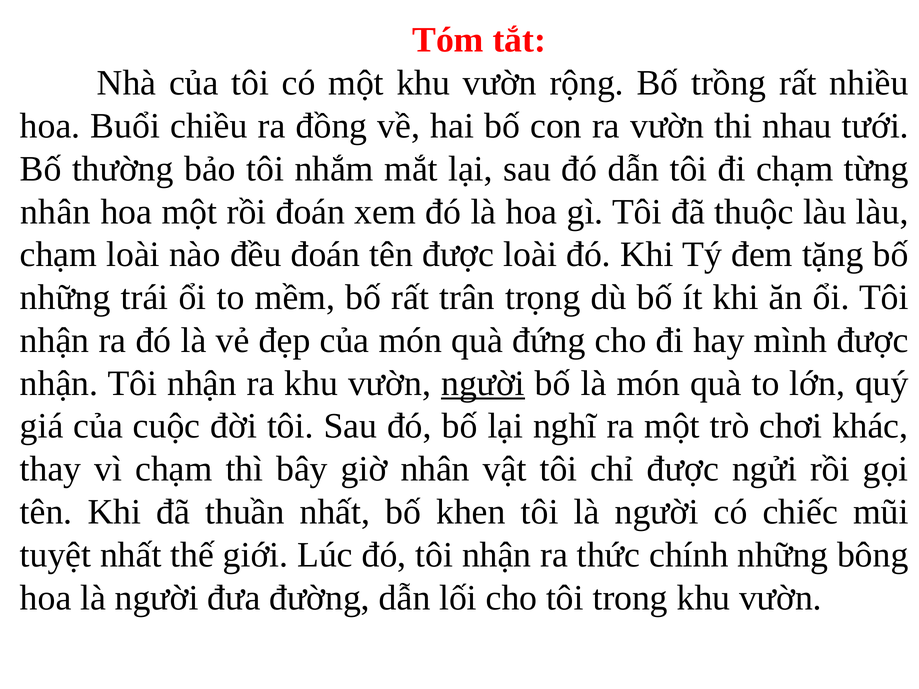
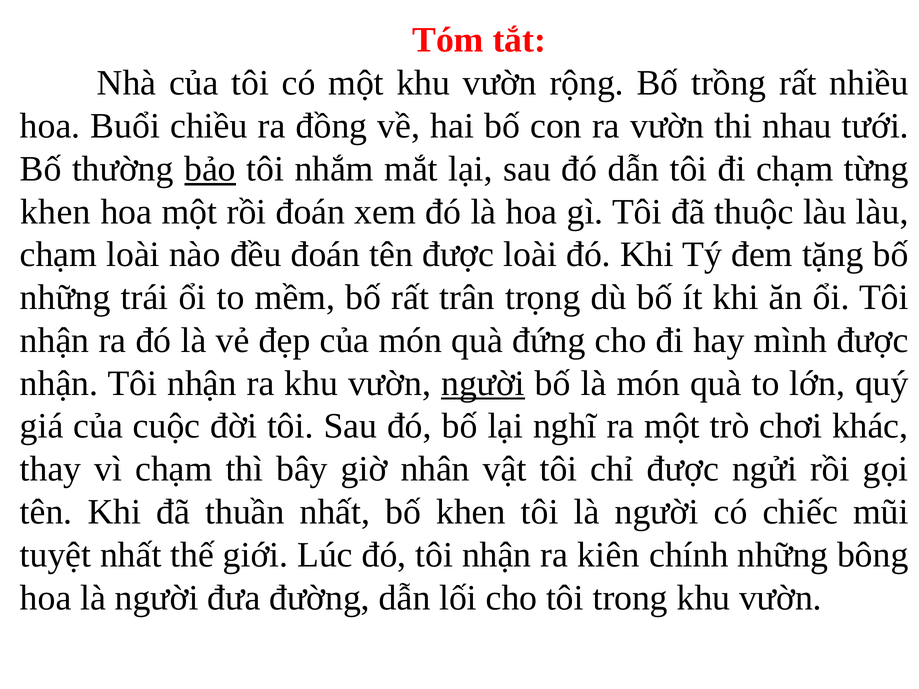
bảo underline: none -> present
nhân at (55, 212): nhân -> khen
thức: thức -> kiên
